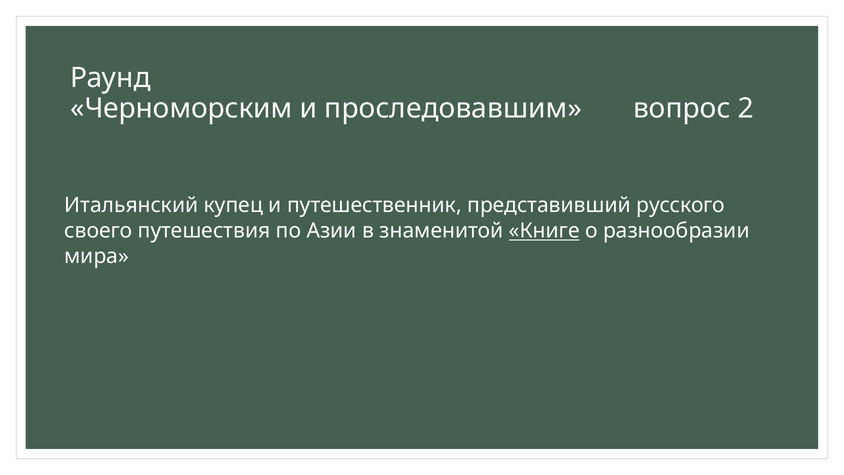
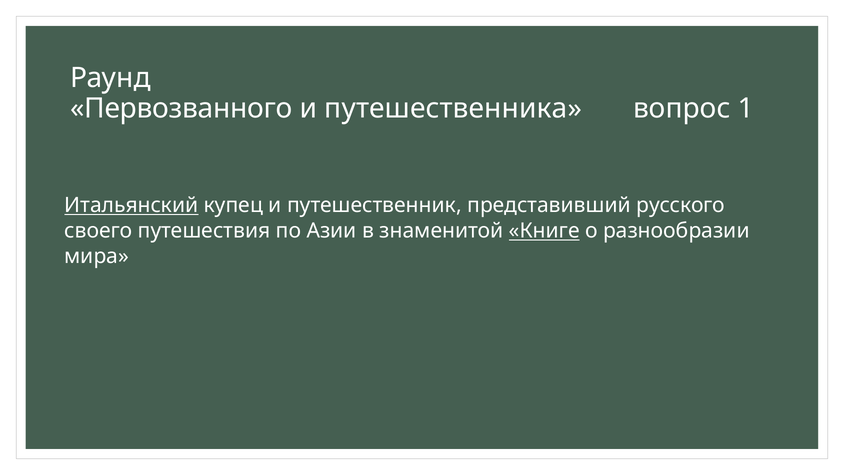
Черноморским: Черноморским -> Первозванного
проследовавшим: проследовавшим -> путешественника
2: 2 -> 1
Итальянский underline: none -> present
